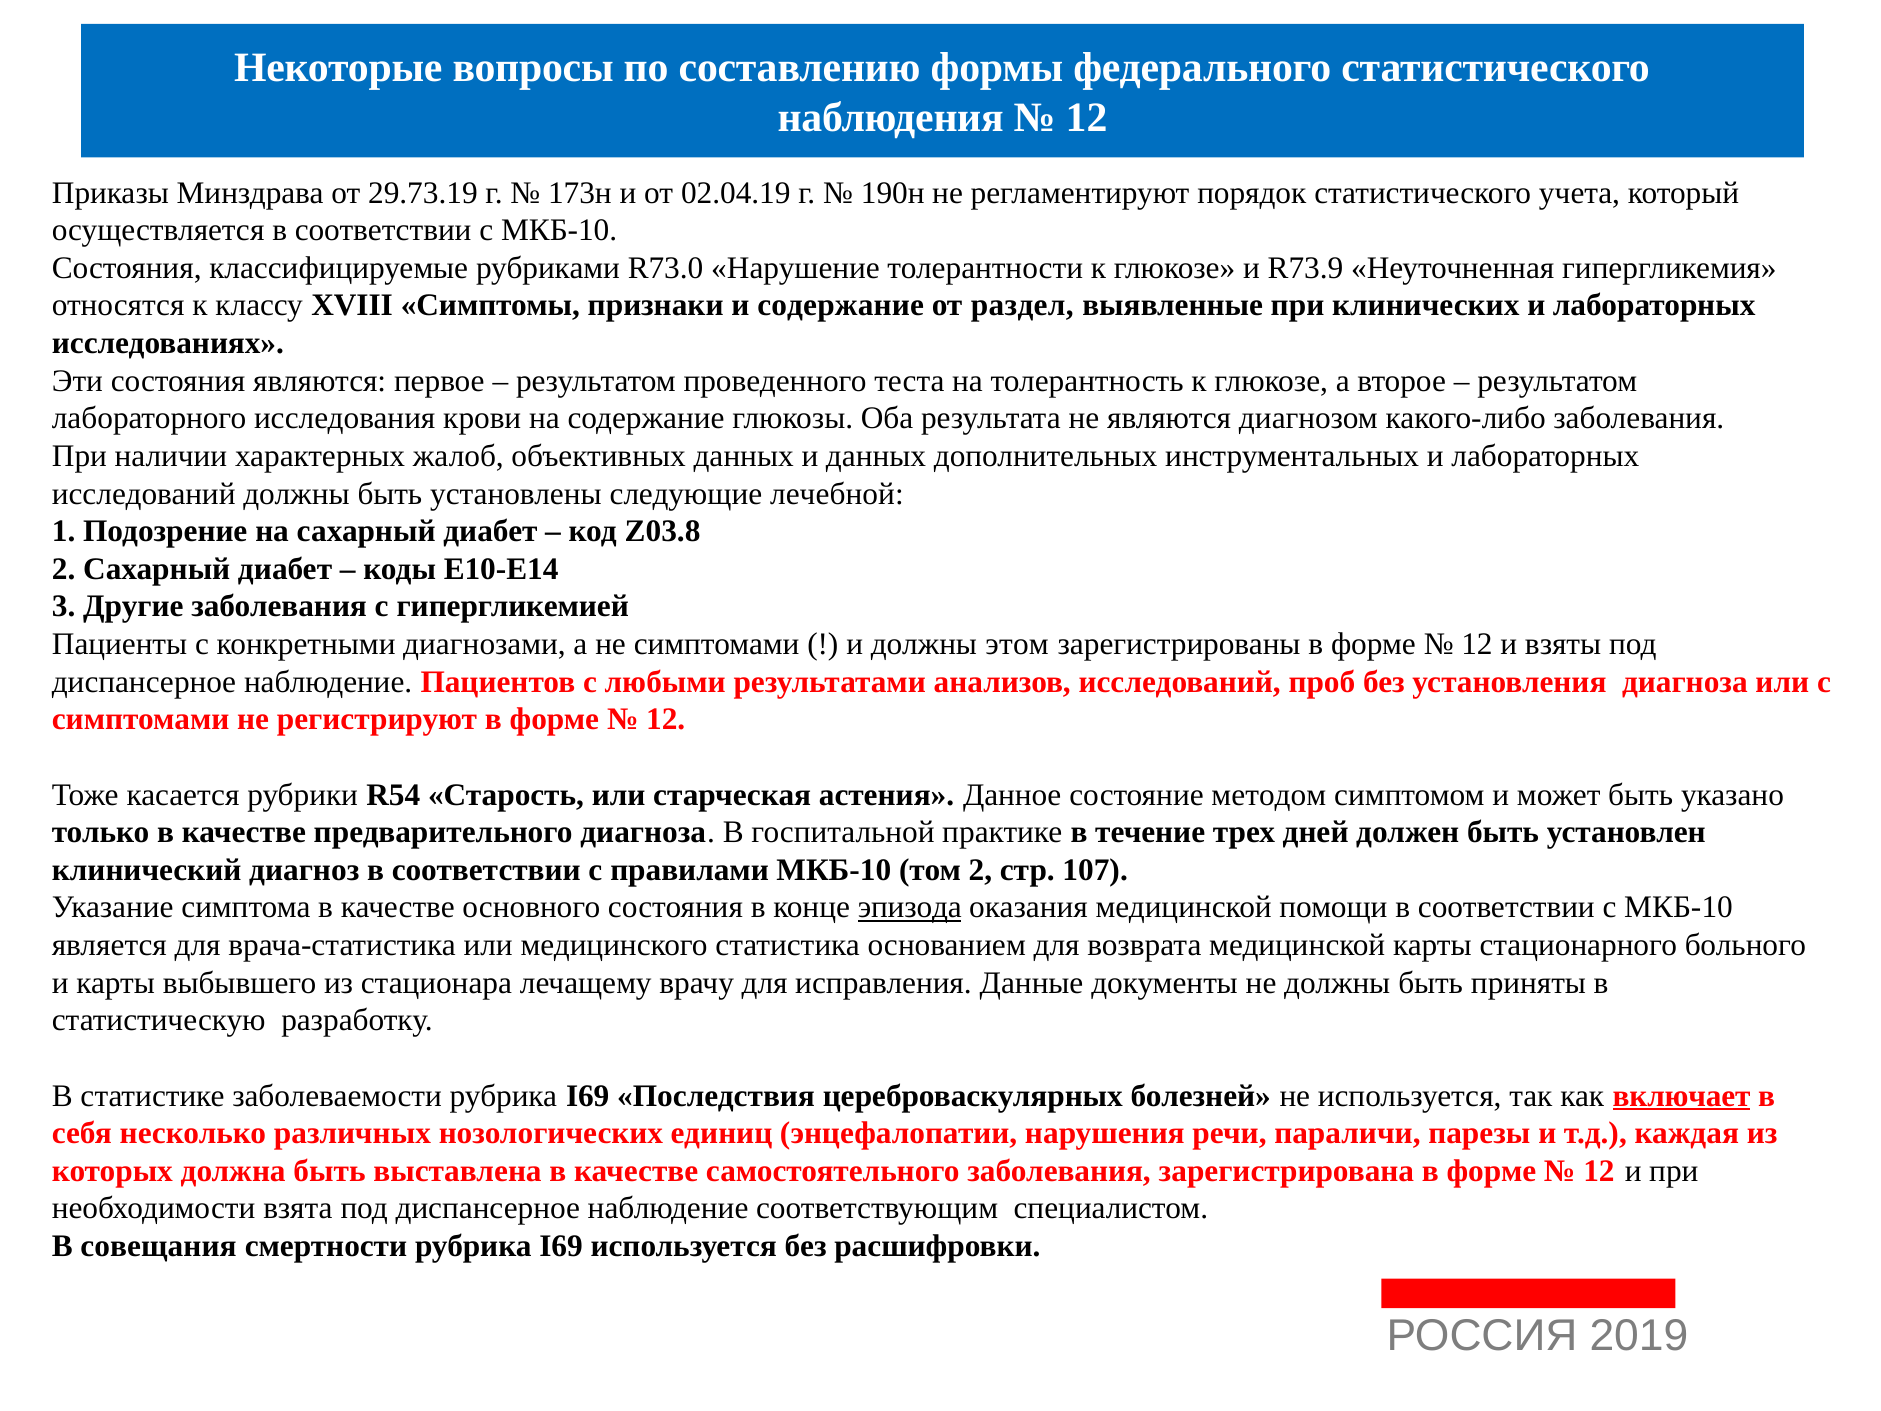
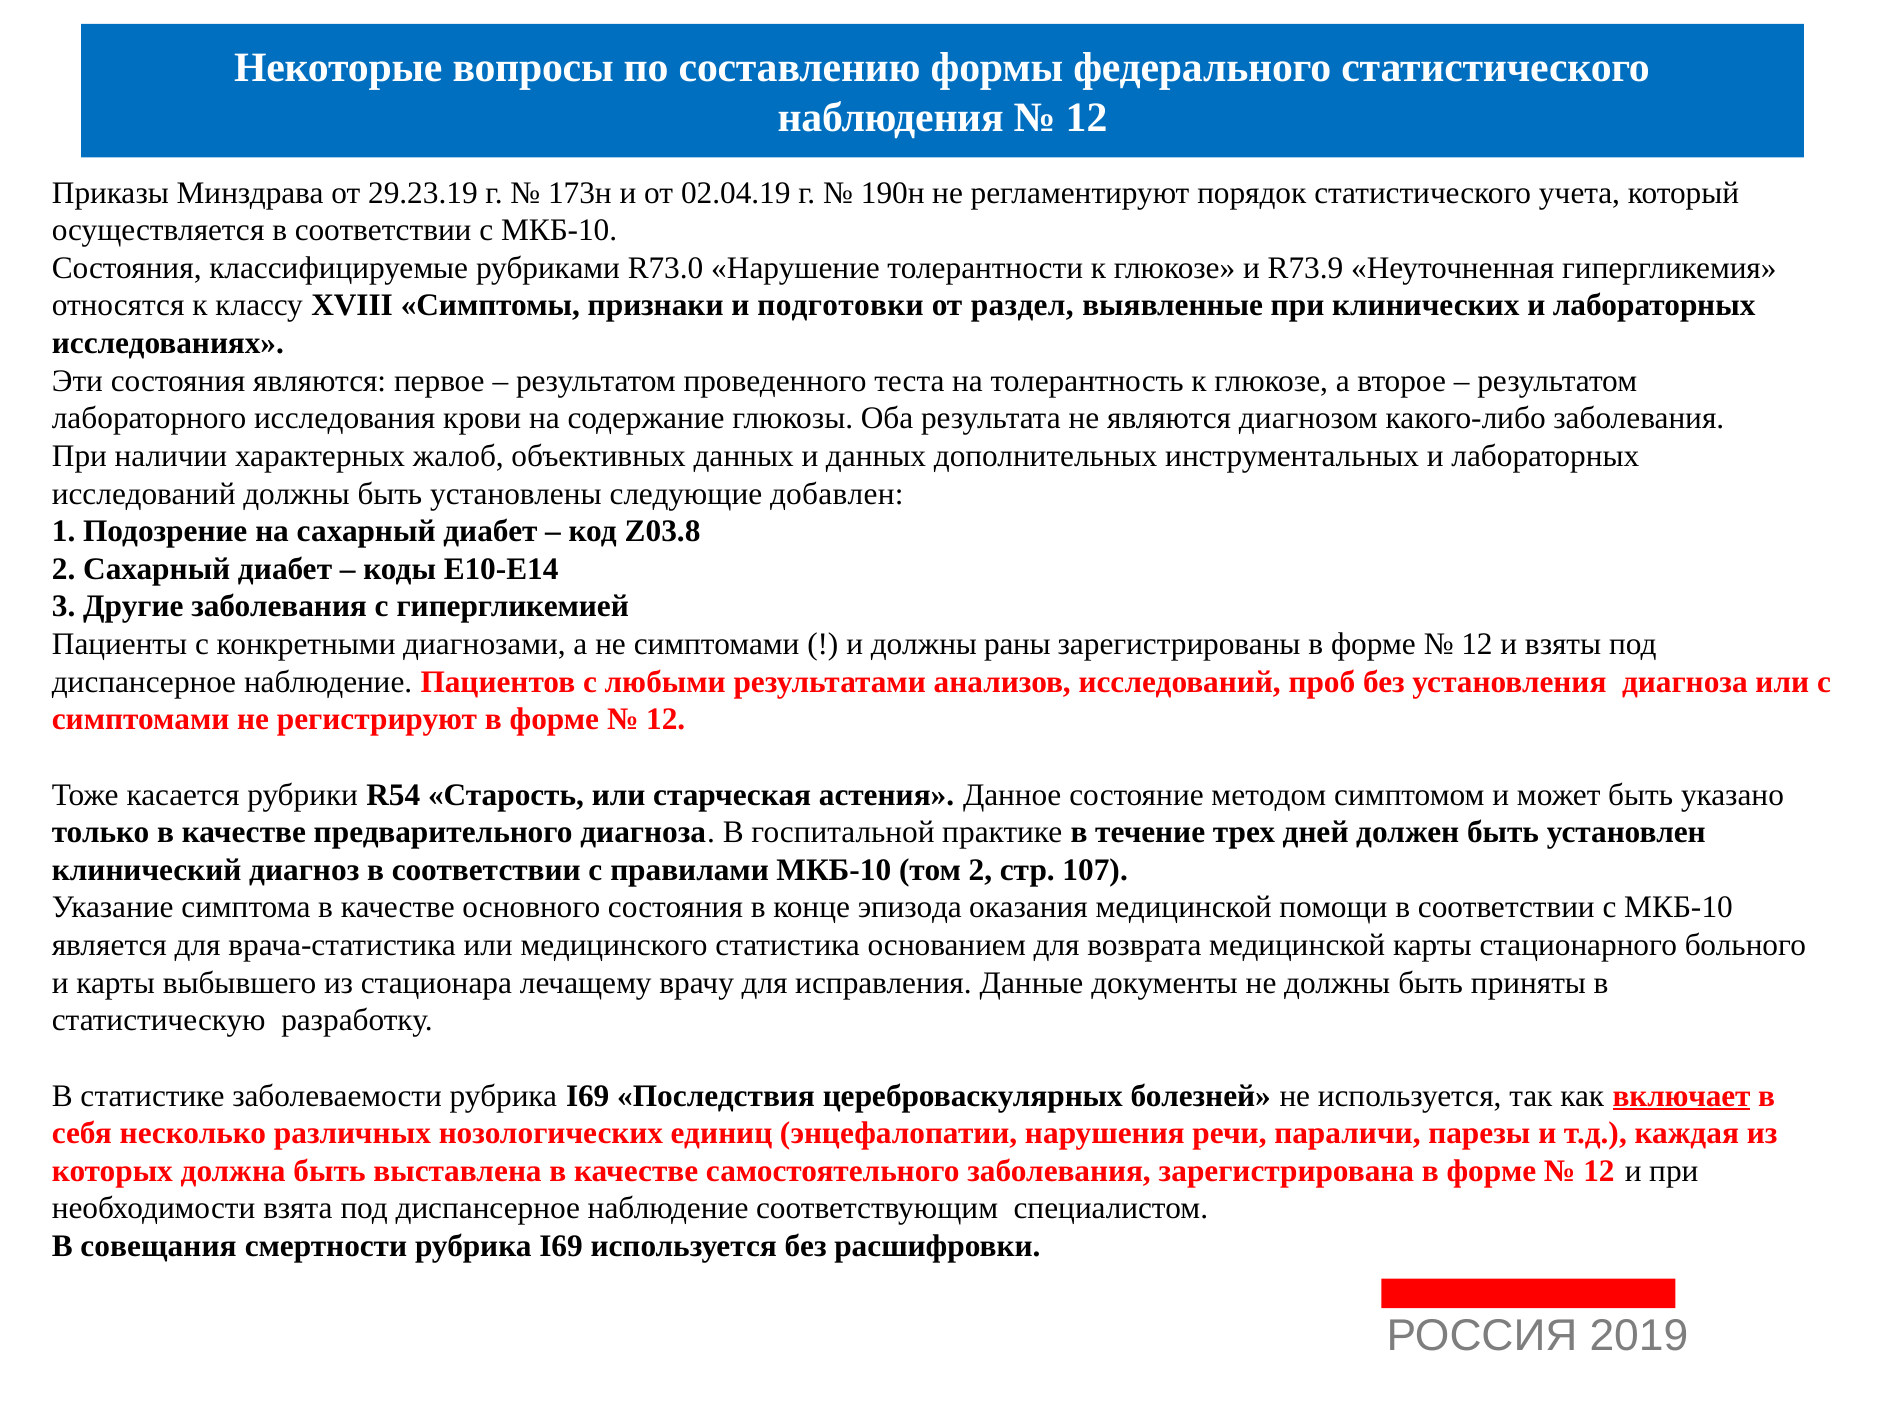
29.73.19: 29.73.19 -> 29.23.19
и содержание: содержание -> подготовки
лечебной: лечебной -> добавлен
этом: этом -> раны
эпизода underline: present -> none
